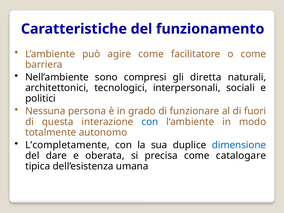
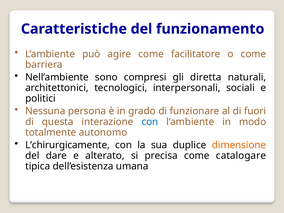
L’completamente: L’completamente -> L’chirurgicamente
dimensione colour: blue -> orange
oberata: oberata -> alterato
